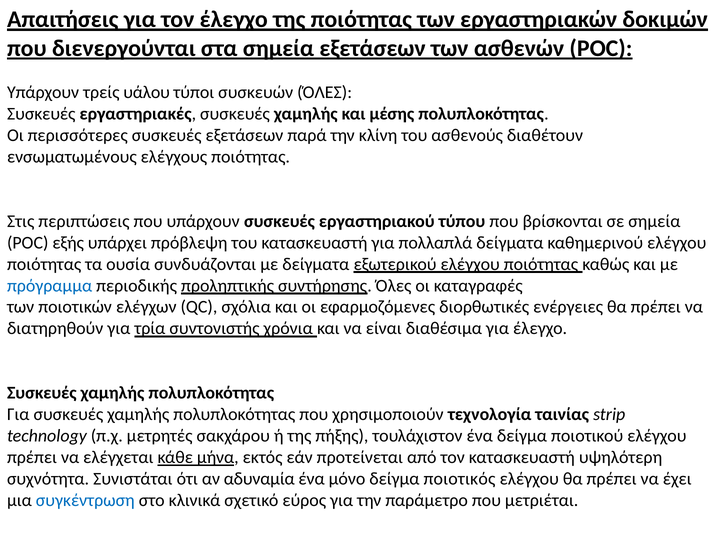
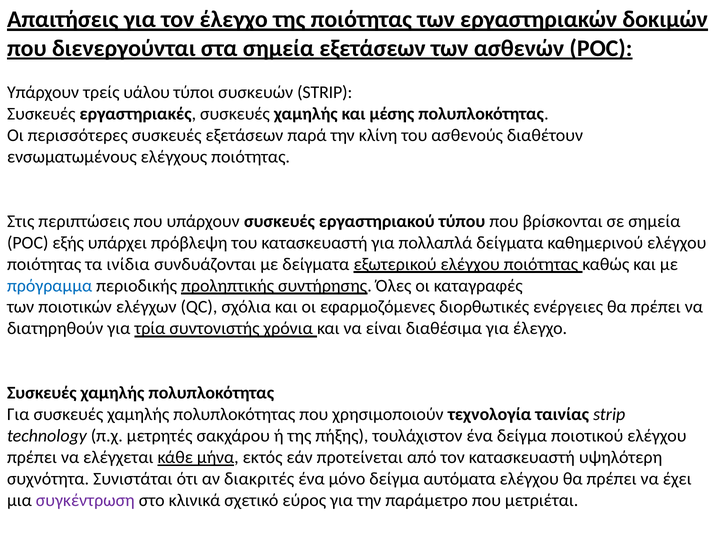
συσκευών ΌΛΕΣ: ΌΛΕΣ -> STRIP
ουσία: ουσία -> ινίδια
αδυναμία: αδυναμία -> διακριτές
ποιοτικός: ποιοτικός -> αυτόµατα
συγκέντρωση colour: blue -> purple
